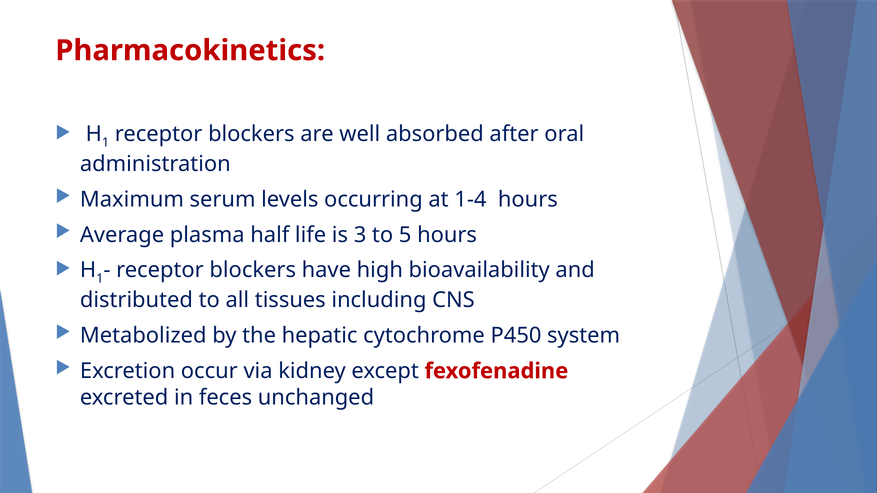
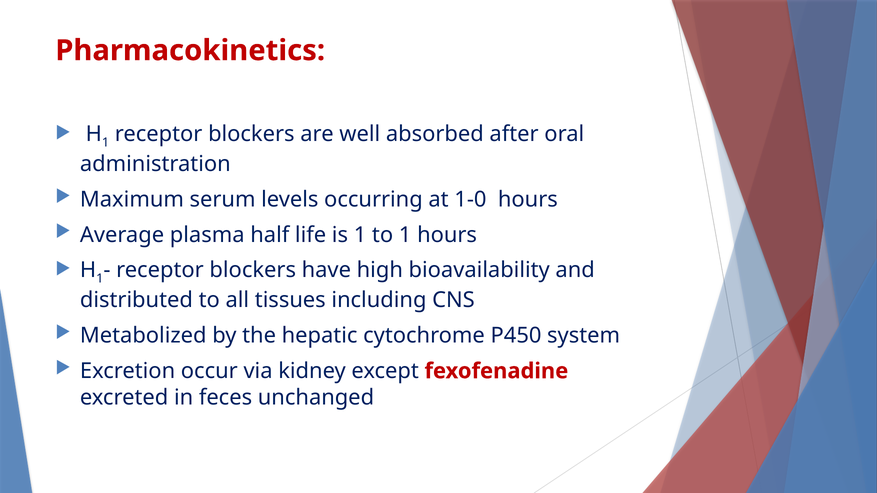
1-4: 1-4 -> 1-0
is 3: 3 -> 1
to 5: 5 -> 1
